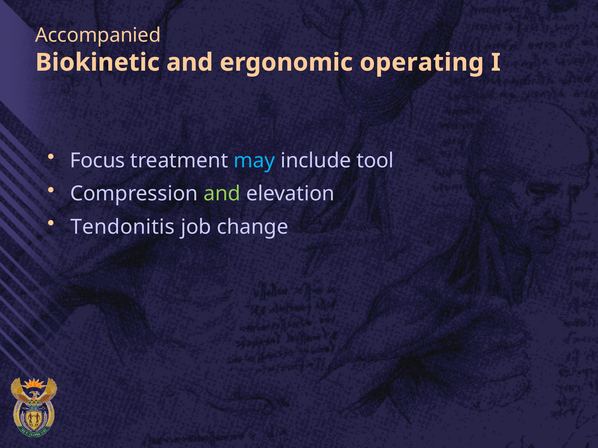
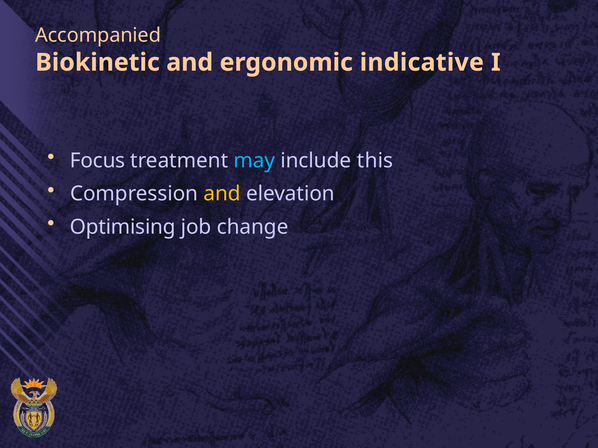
operating: operating -> indicative
tool: tool -> this
and at (222, 194) colour: light green -> yellow
Tendonitis: Tendonitis -> Optimising
